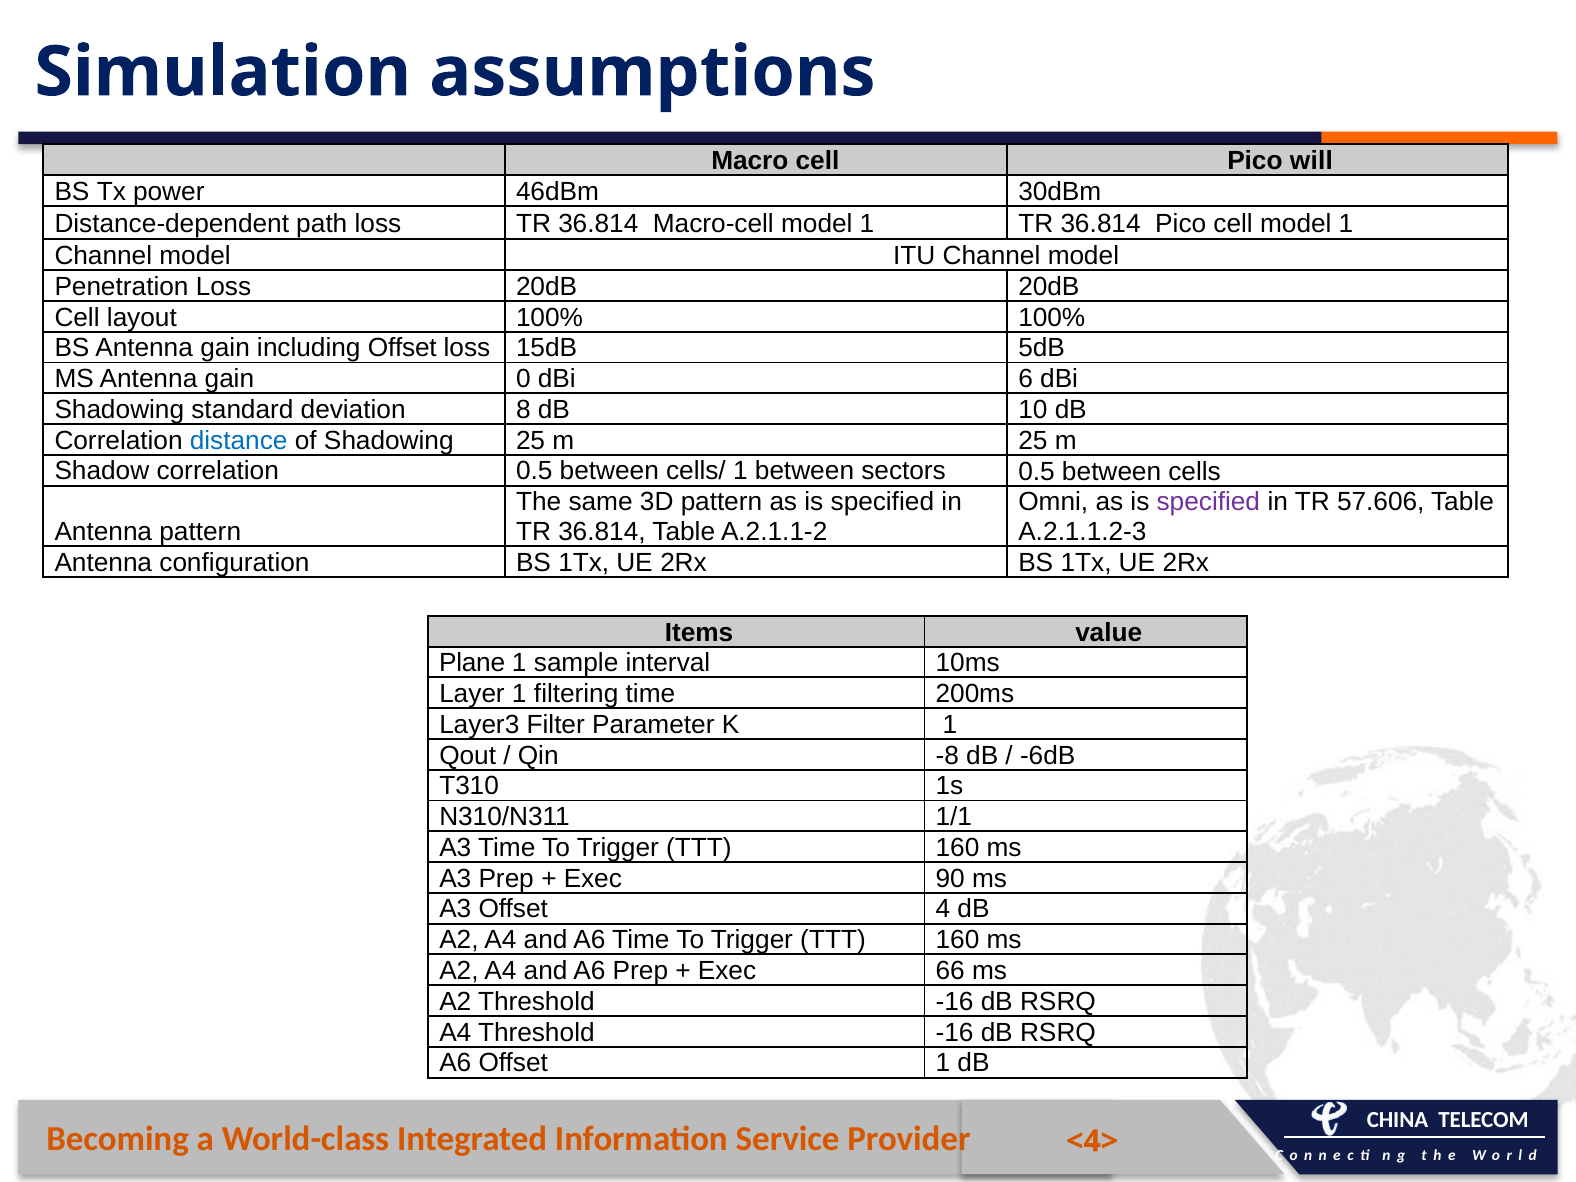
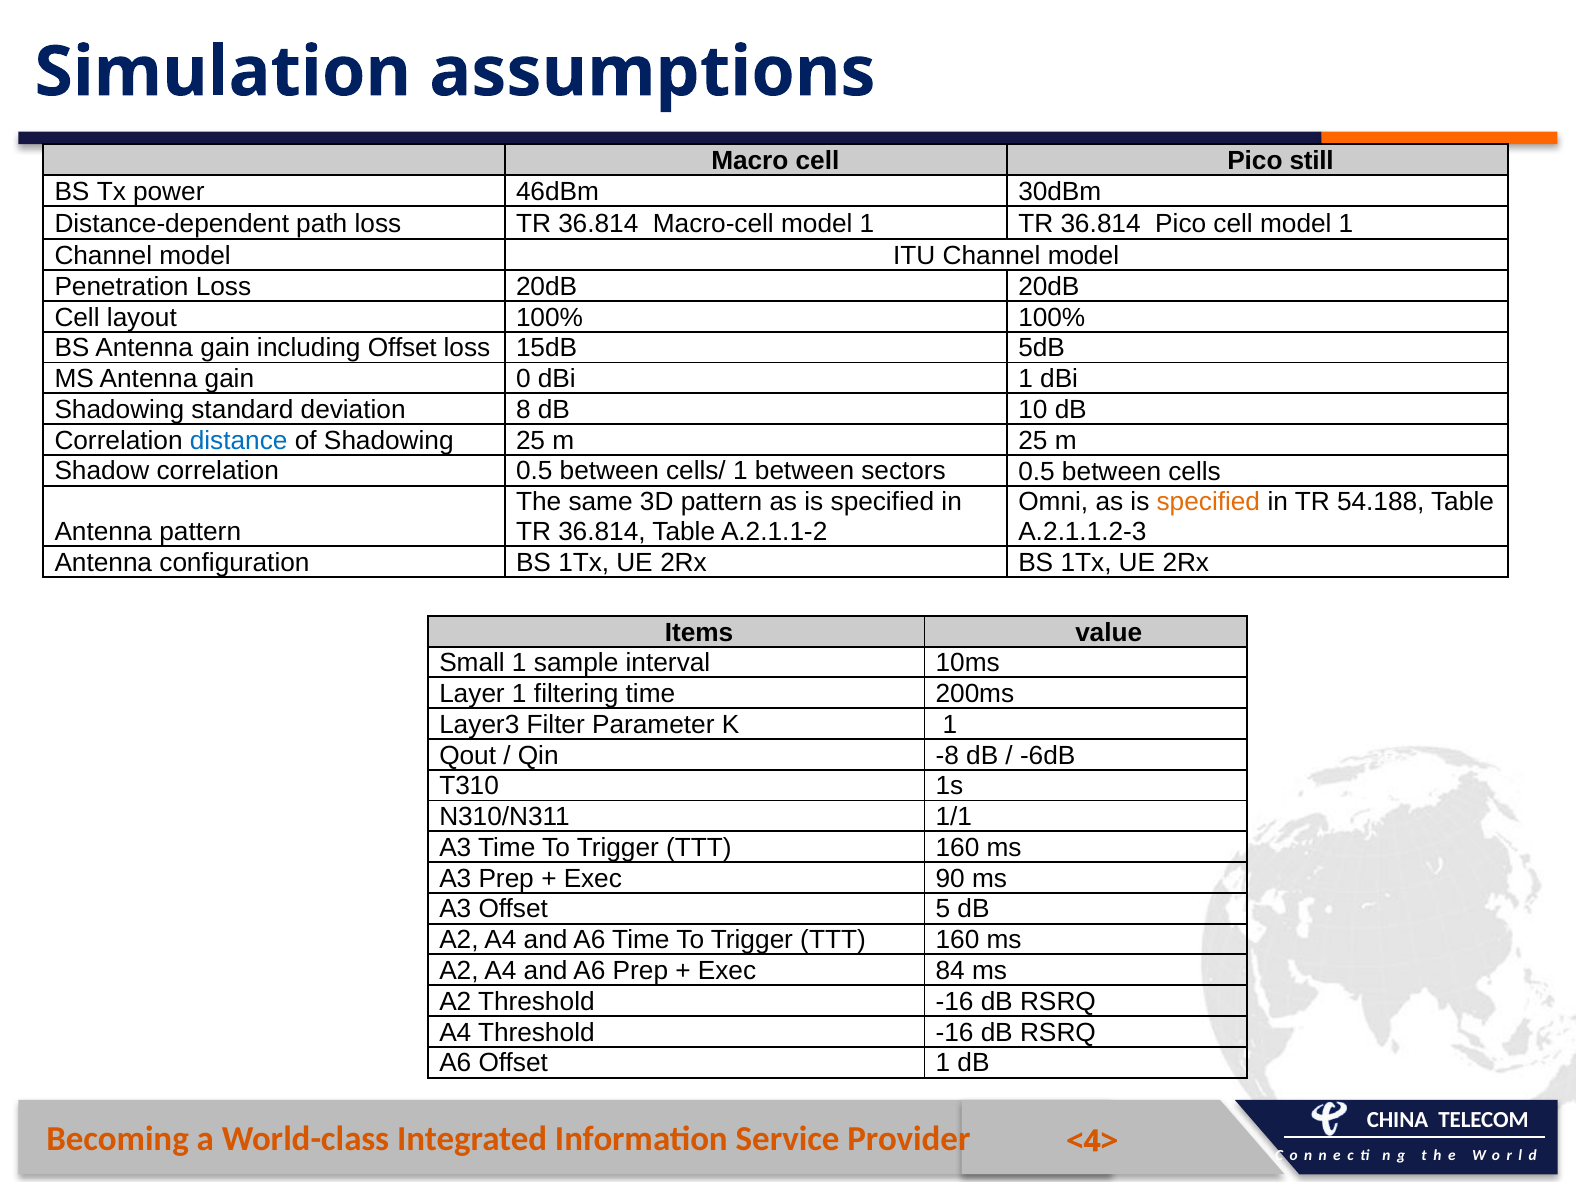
will: will -> still
dBi 6: 6 -> 1
specified at (1208, 502) colour: purple -> orange
57.606: 57.606 -> 54.188
Plane: Plane -> Small
4: 4 -> 5
66: 66 -> 84
